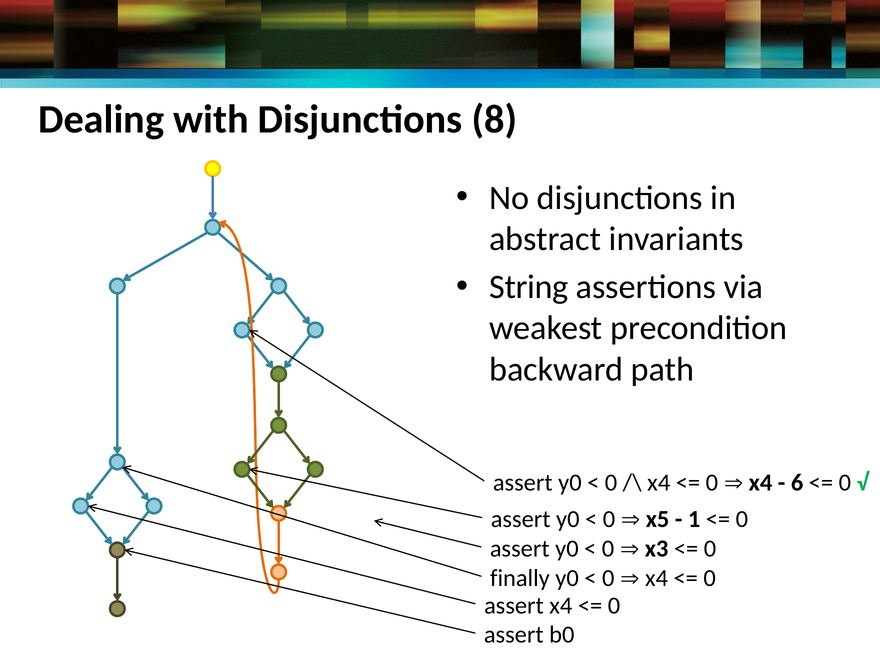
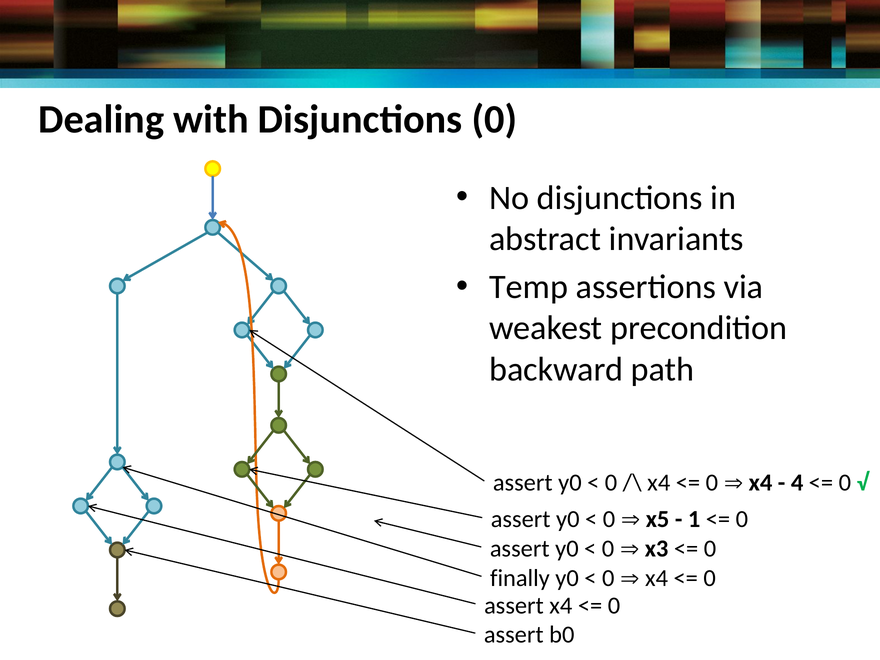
Disjunctions 8: 8 -> 0
String: String -> Temp
6: 6 -> 4
